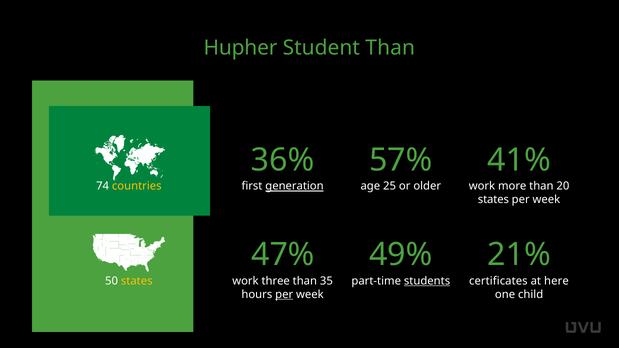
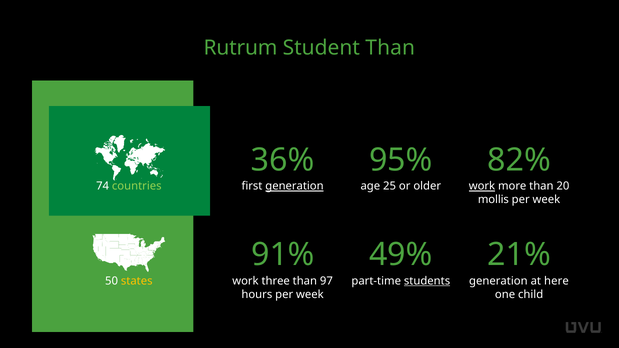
Hupher: Hupher -> Rutrum
57%: 57% -> 95%
41%: 41% -> 82%
countries colour: yellow -> light green
work at (482, 186) underline: none -> present
states at (493, 200): states -> mollis
47%: 47% -> 91%
35: 35 -> 97
certificates at (498, 281): certificates -> generation
per at (284, 295) underline: present -> none
